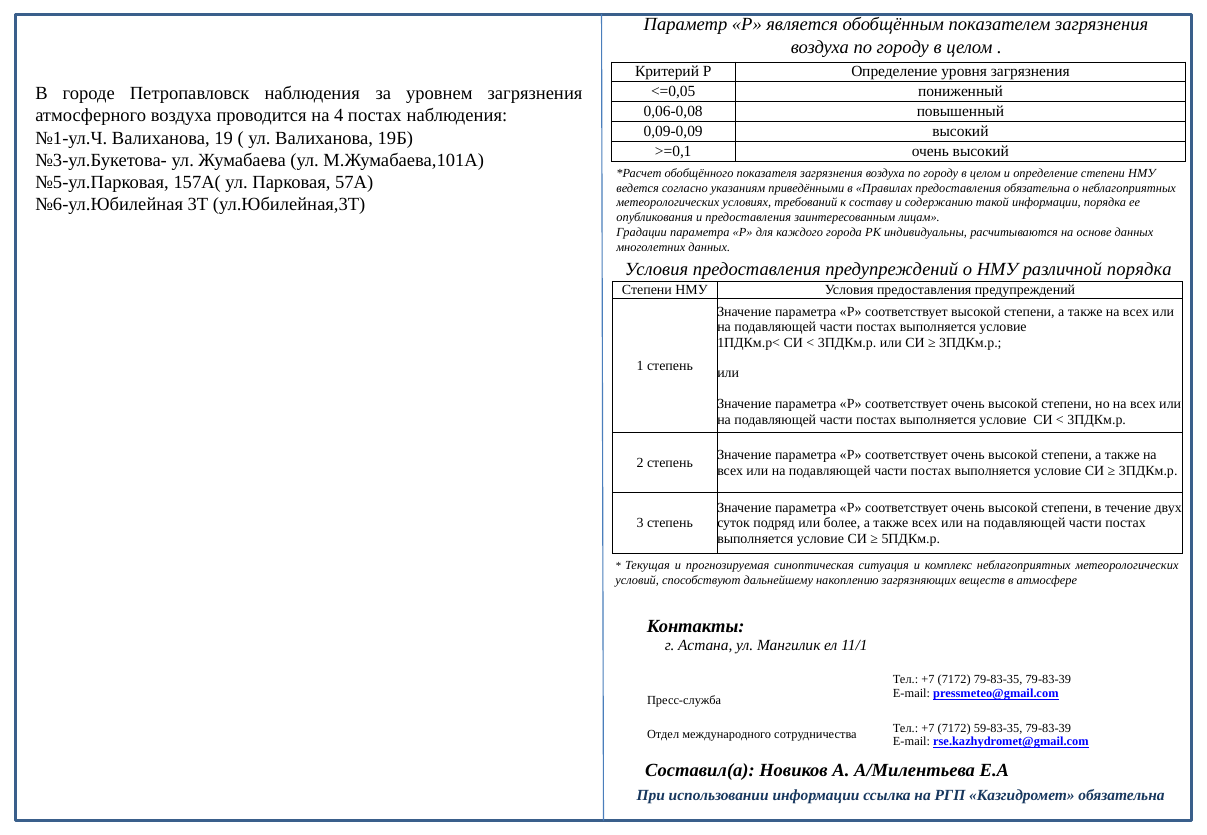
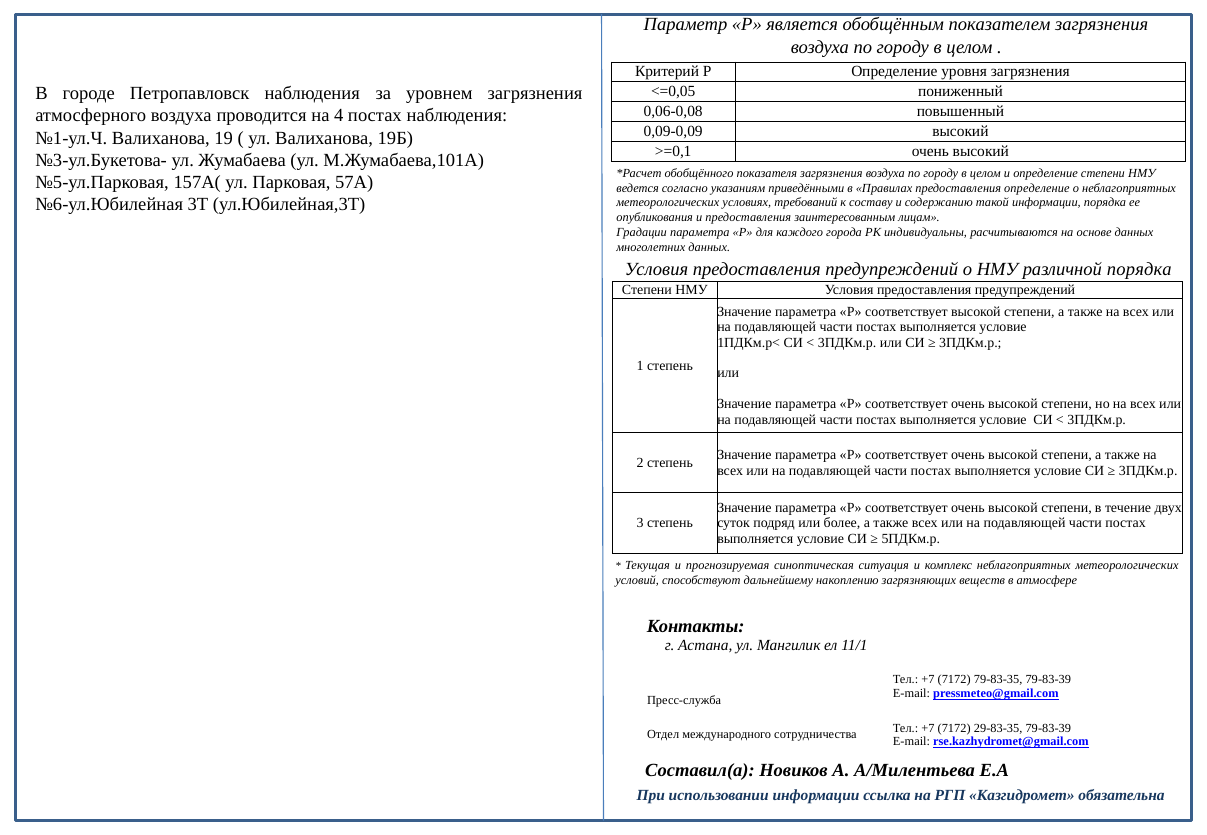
предоставления обязательна: обязательна -> определение
59-83-35: 59-83-35 -> 29-83-35
